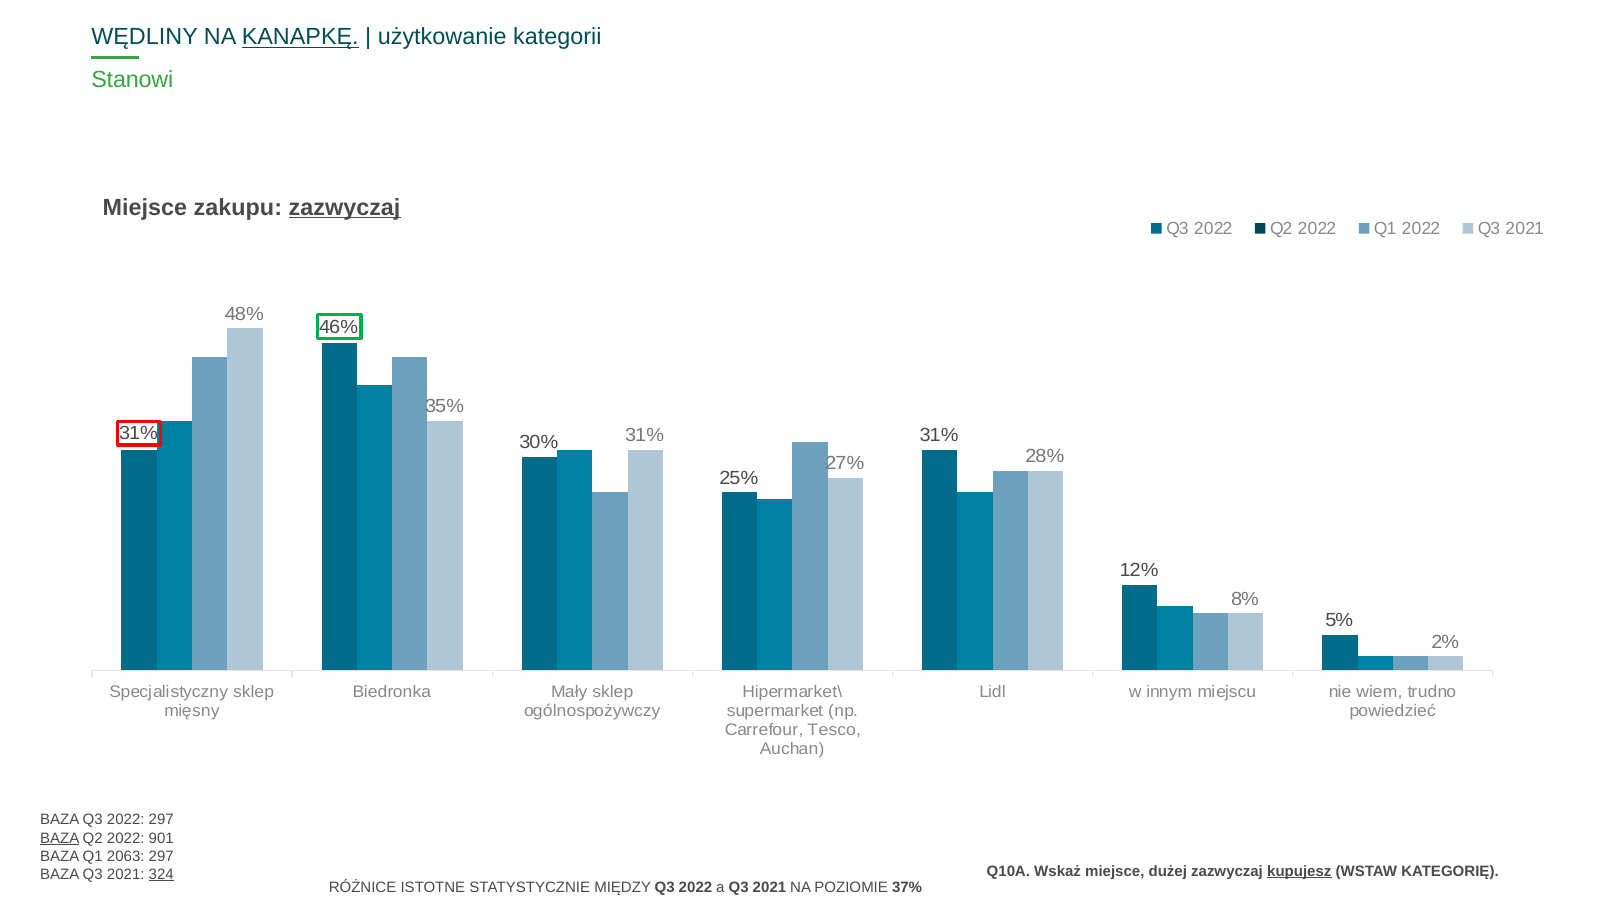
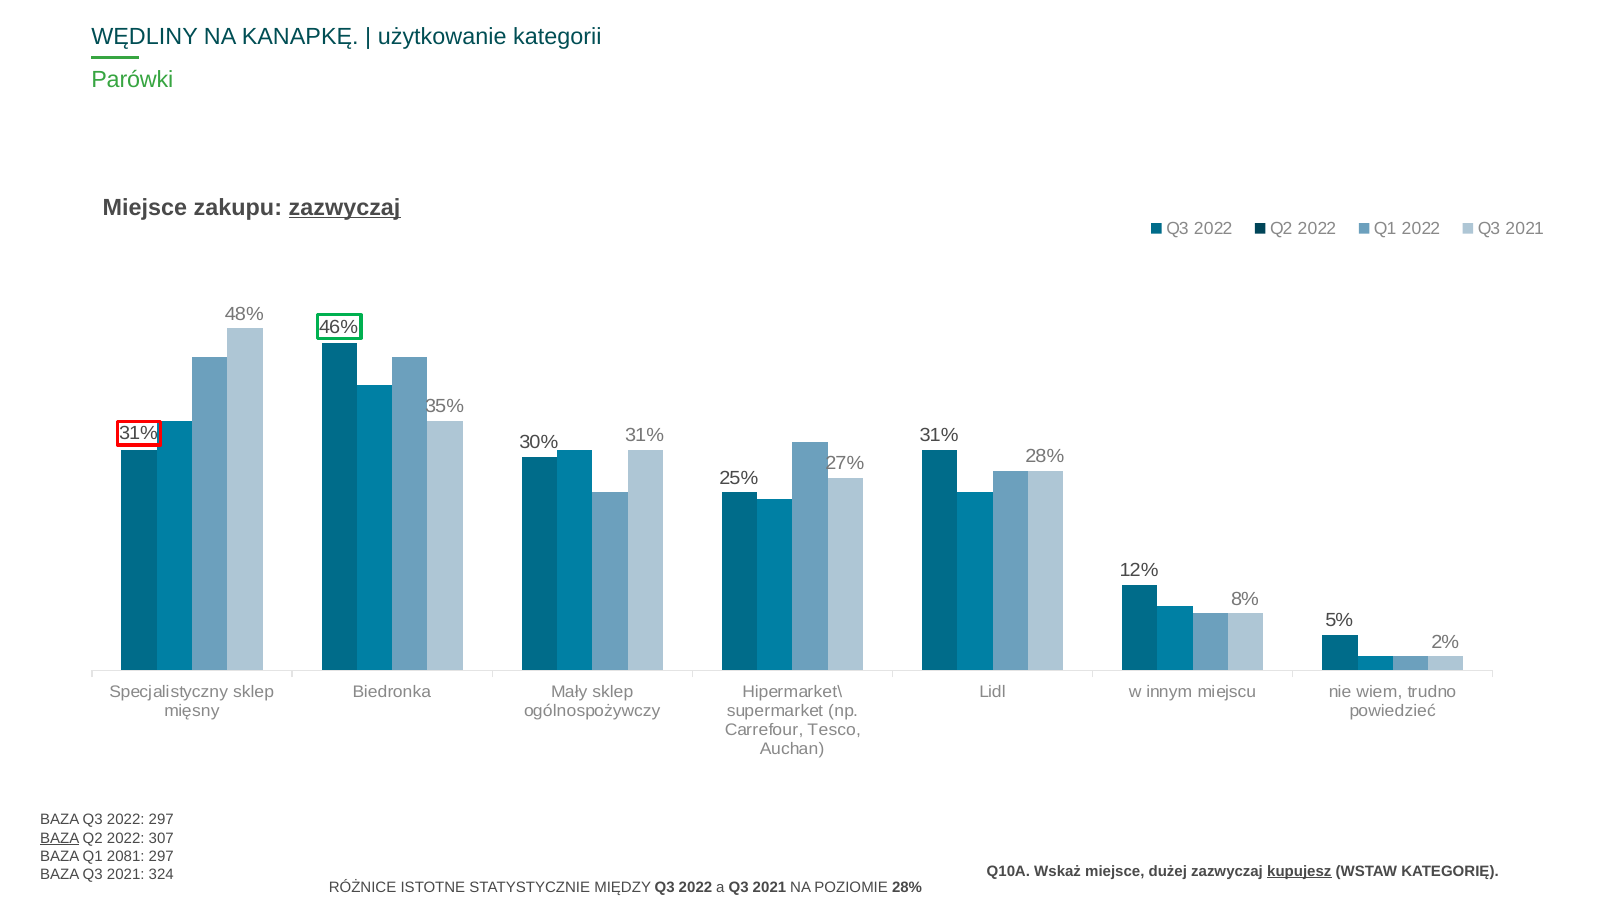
KANAPKĘ underline: present -> none
Stanowi: Stanowi -> Parówki
901: 901 -> 307
2063: 2063 -> 2081
324 underline: present -> none
POZIOMIE 37%: 37% -> 28%
